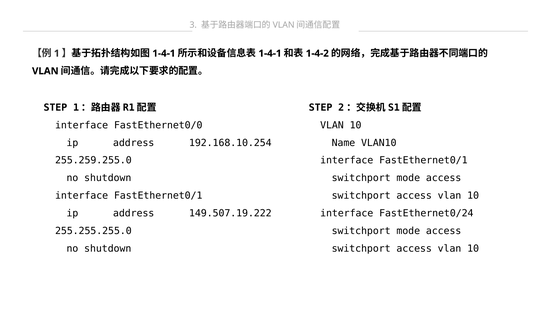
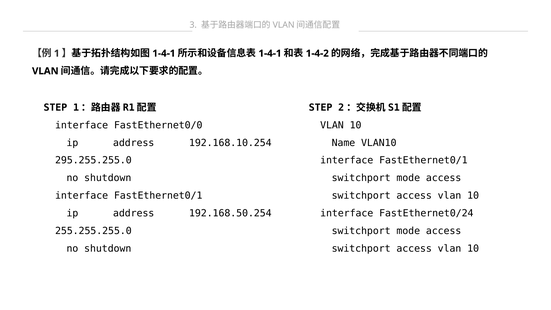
255.259.255.0: 255.259.255.0 -> 295.255.255.0
149.507.19.222: 149.507.19.222 -> 192.168.50.254
